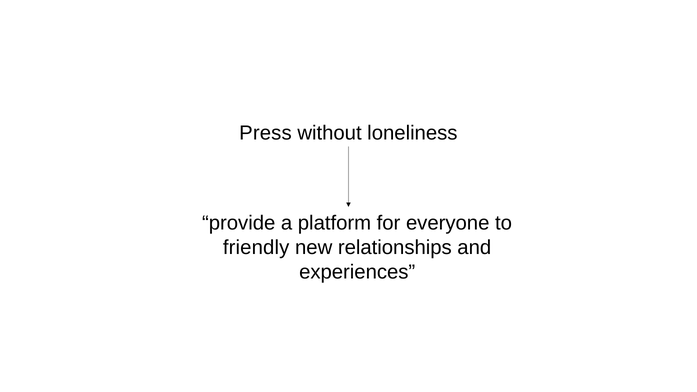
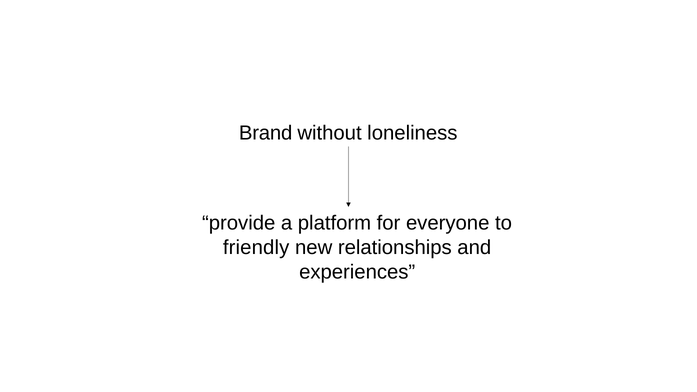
Press: Press -> Brand
